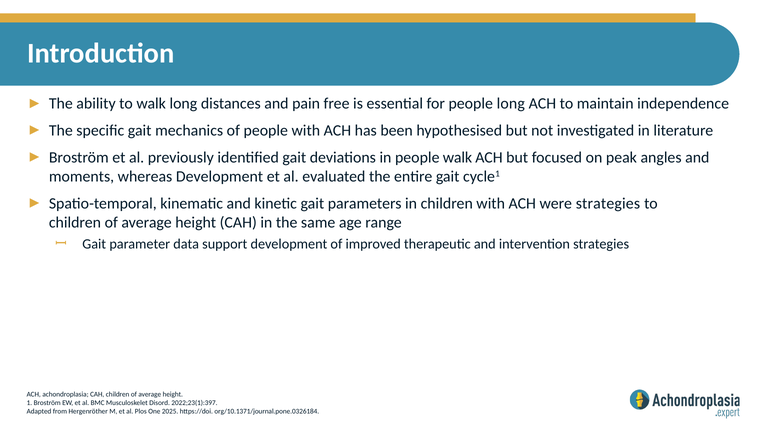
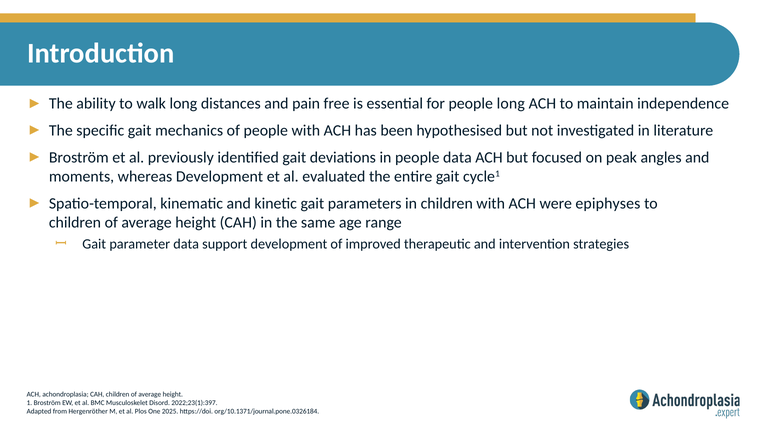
people walk: walk -> data
were strategies: strategies -> epiphyses
